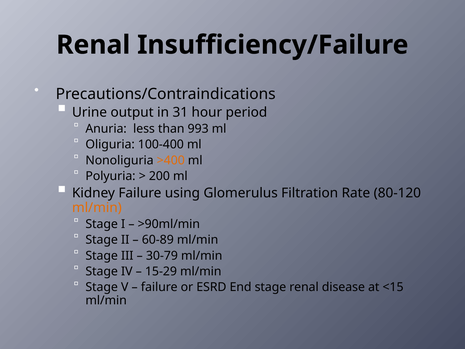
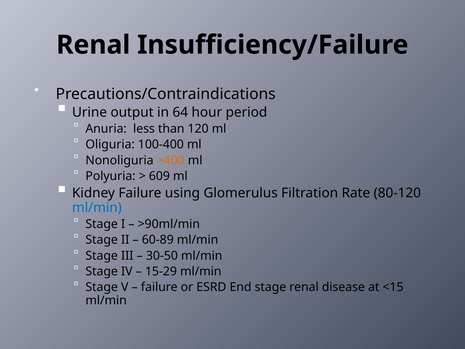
31: 31 -> 64
993: 993 -> 120
200: 200 -> 609
ml/min at (97, 208) colour: orange -> blue
30-79: 30-79 -> 30-50
